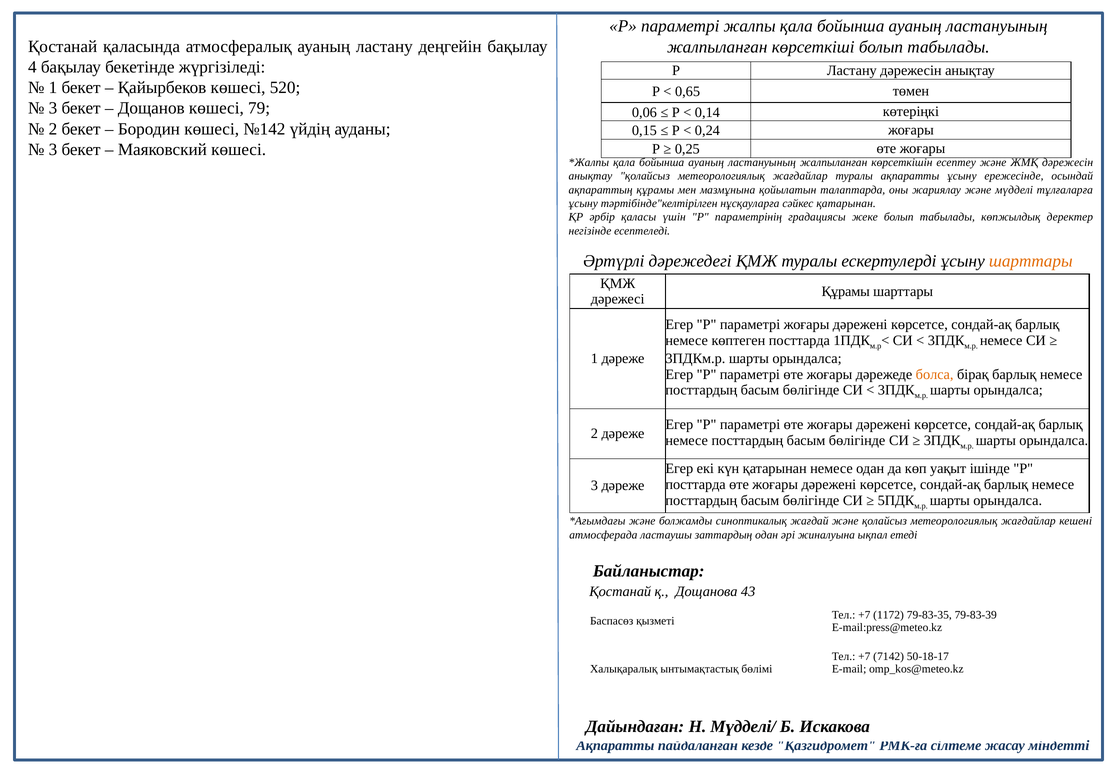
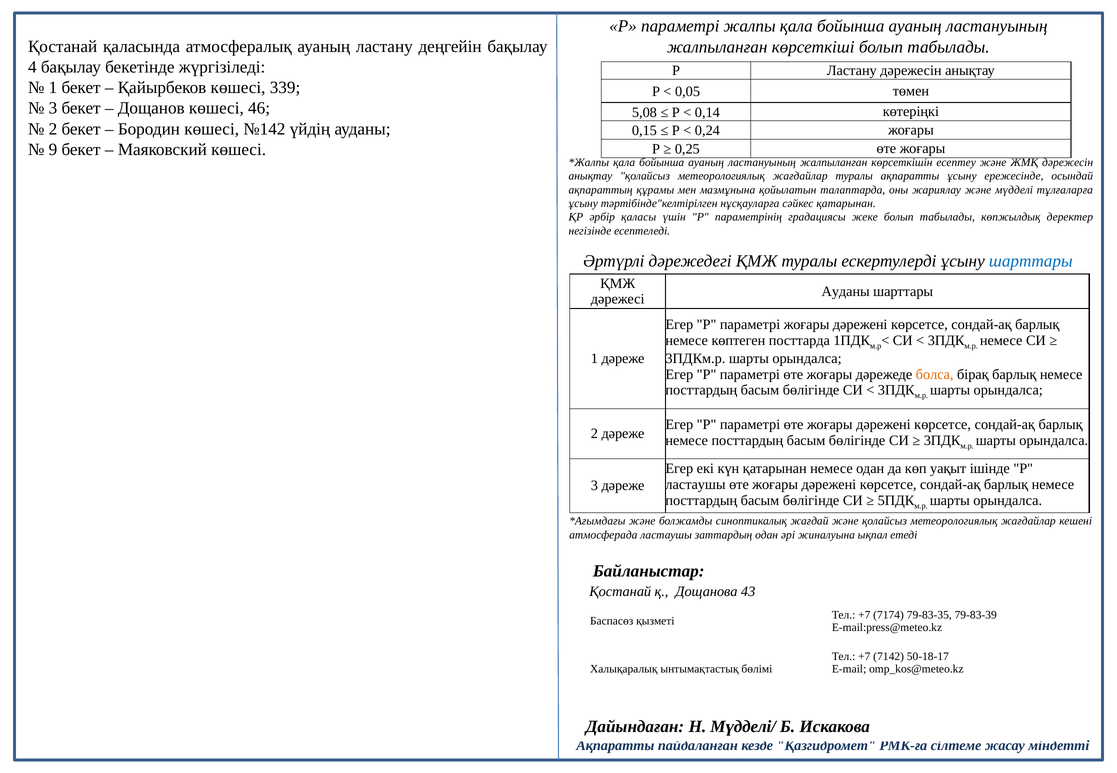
520: 520 -> 339
0,65: 0,65 -> 0,05
79: 79 -> 46
0,06: 0,06 -> 5,08
3 at (53, 150): 3 -> 9
шарттары at (1031, 261) colour: orange -> blue
Құрамы at (846, 291): Құрамы -> Ауданы
посттарда at (696, 485): посттарда -> ластаушы
1172: 1172 -> 7174
